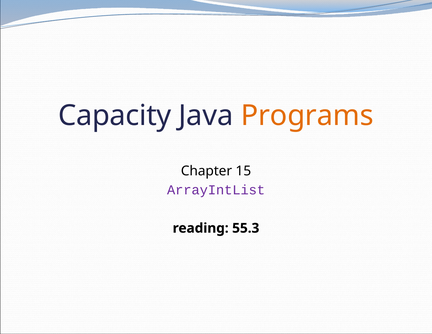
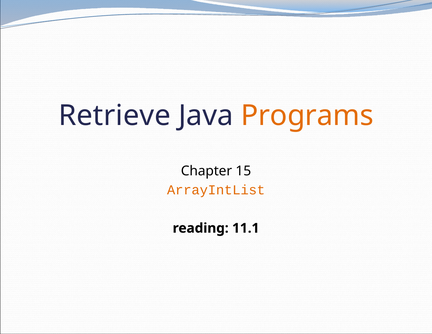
Capacity: Capacity -> Retrieve
ArrayIntList colour: purple -> orange
55.3: 55.3 -> 11.1
